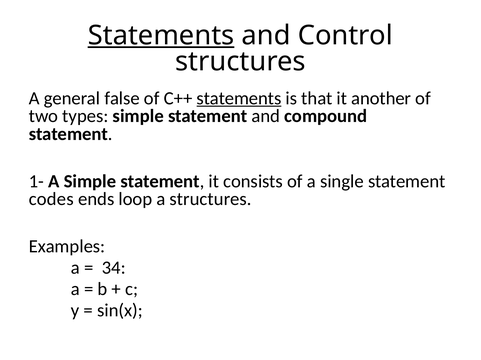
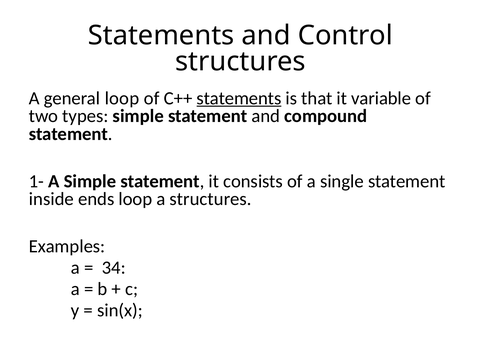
Statements at (161, 35) underline: present -> none
general false: false -> loop
another: another -> variable
codes: codes -> inside
